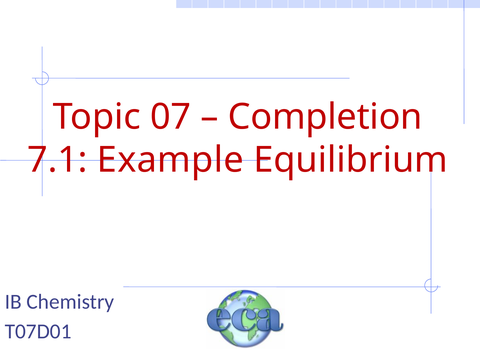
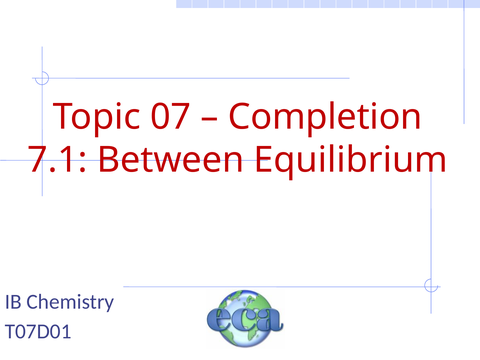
Example: Example -> Between
